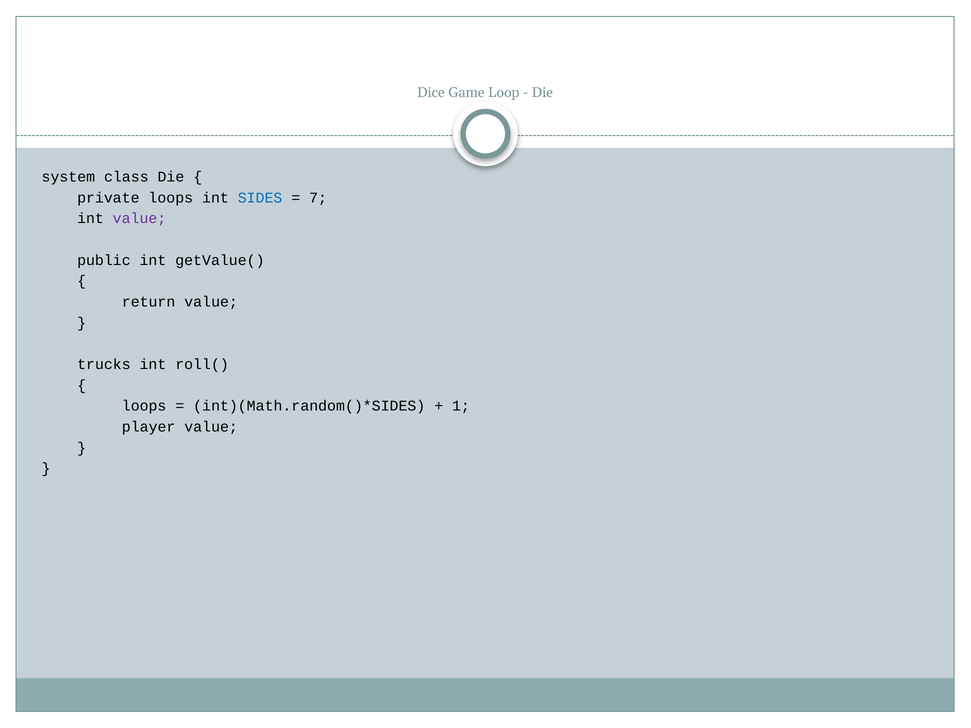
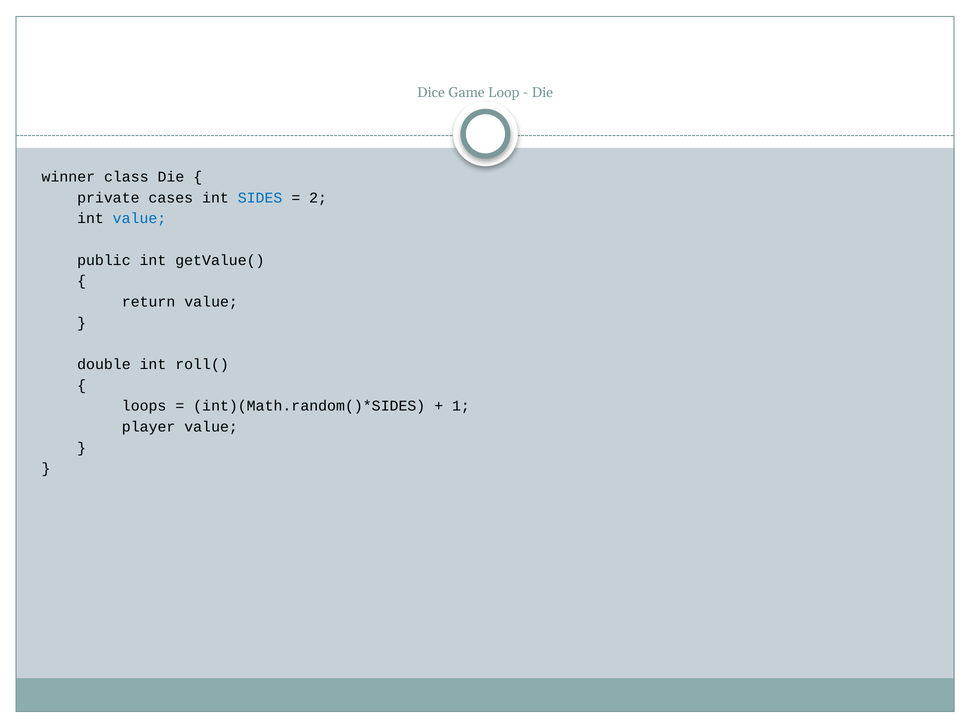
system: system -> winner
private loops: loops -> cases
7: 7 -> 2
value at (140, 219) colour: purple -> blue
trucks: trucks -> double
